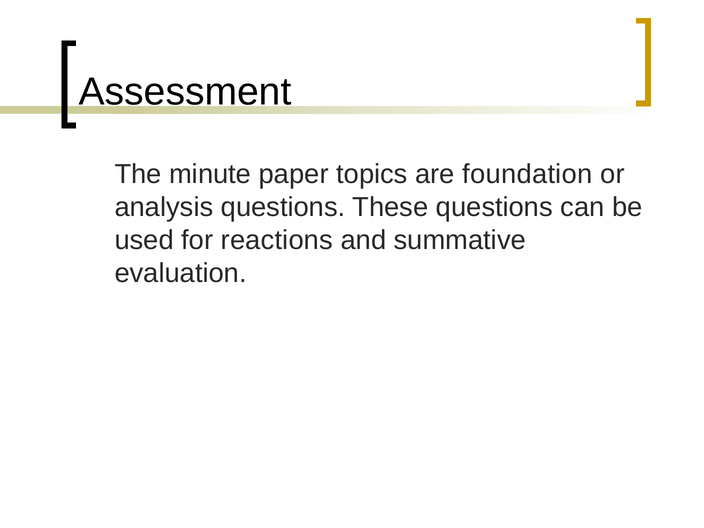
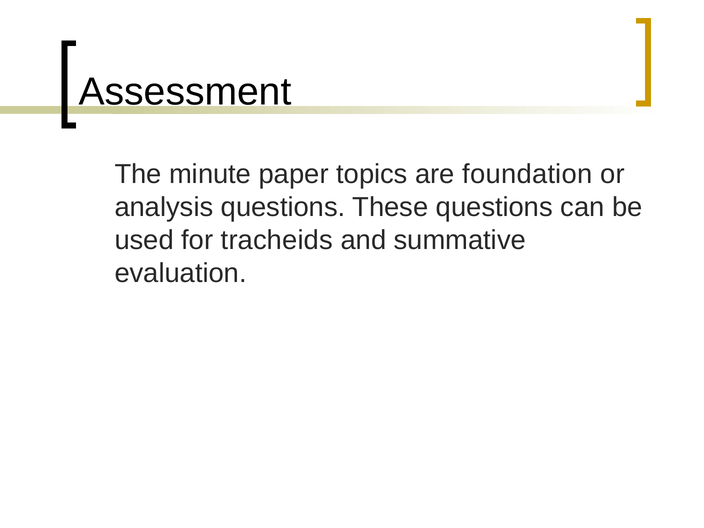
reactions: reactions -> tracheids
